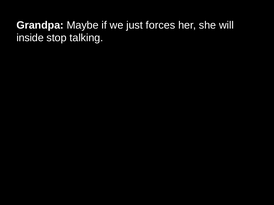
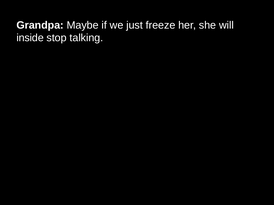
forces: forces -> freeze
